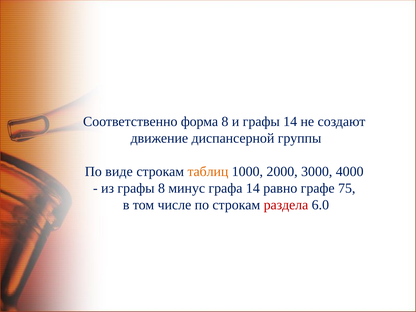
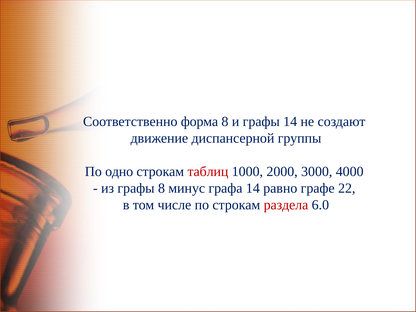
виде: виде -> одно
таблиц colour: orange -> red
75: 75 -> 22
